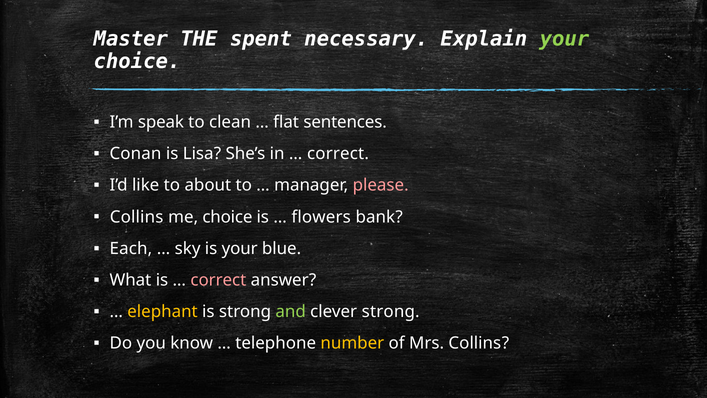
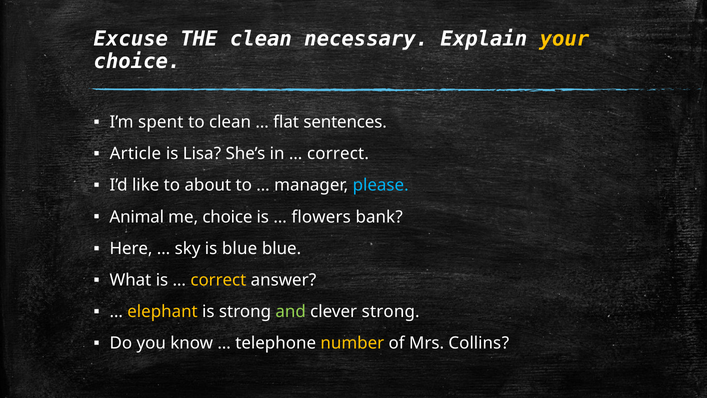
Master: Master -> Excuse
THE spent: spent -> clean
your at (564, 39) colour: light green -> yellow
speak: speak -> spent
Conan: Conan -> Article
please colour: pink -> light blue
Collins at (137, 217): Collins -> Animal
Each: Each -> Here
is your: your -> blue
correct at (218, 280) colour: pink -> yellow
